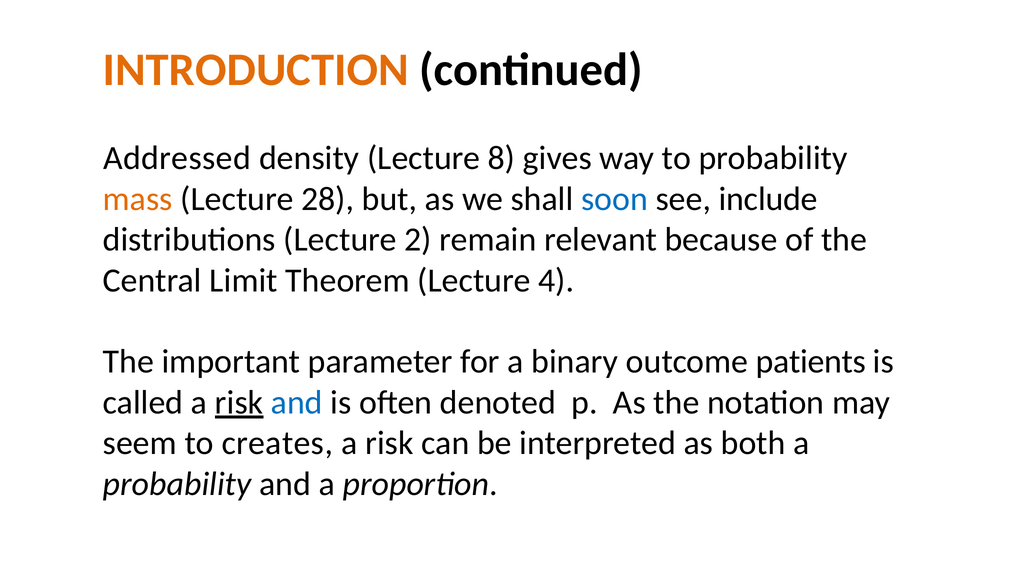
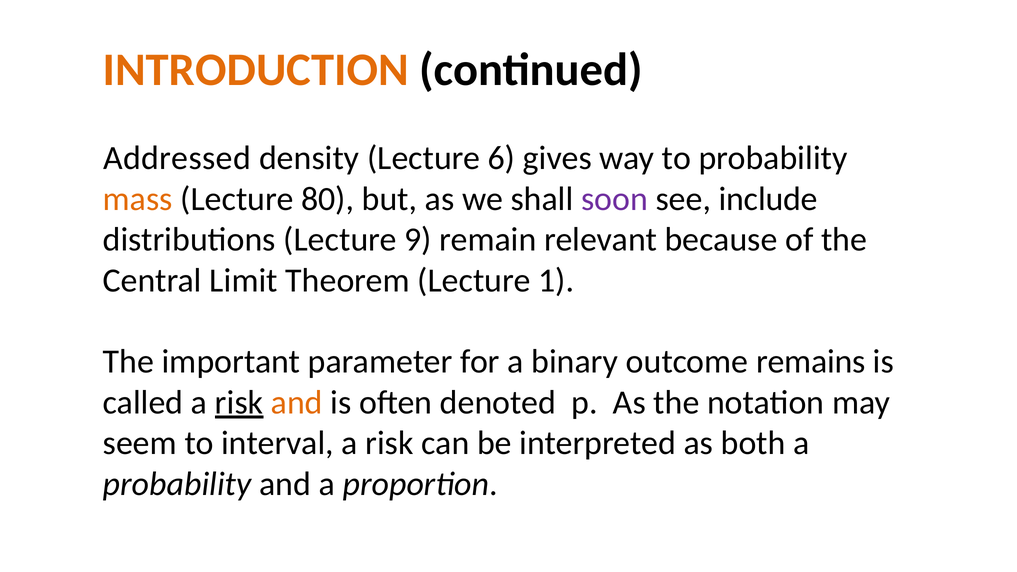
8: 8 -> 6
28: 28 -> 80
soon colour: blue -> purple
2: 2 -> 9
4: 4 -> 1
patients: patients -> remains
and at (297, 403) colour: blue -> orange
creates: creates -> interval
